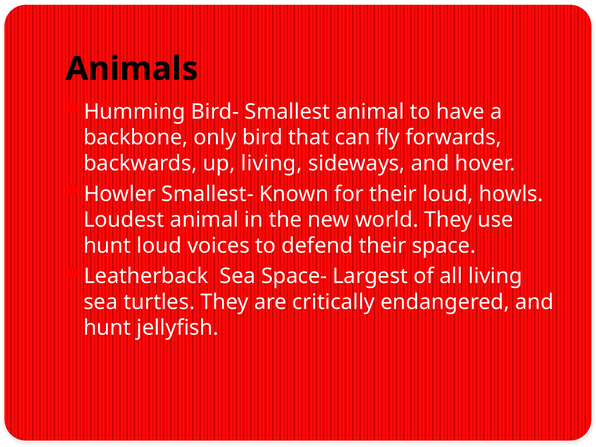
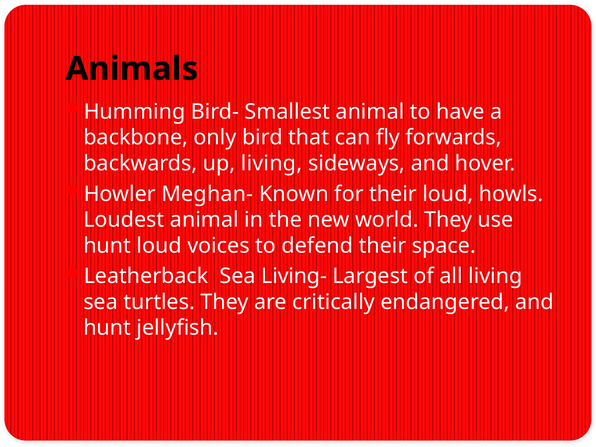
Smallest-: Smallest- -> Meghan-
Space-: Space- -> Living-
